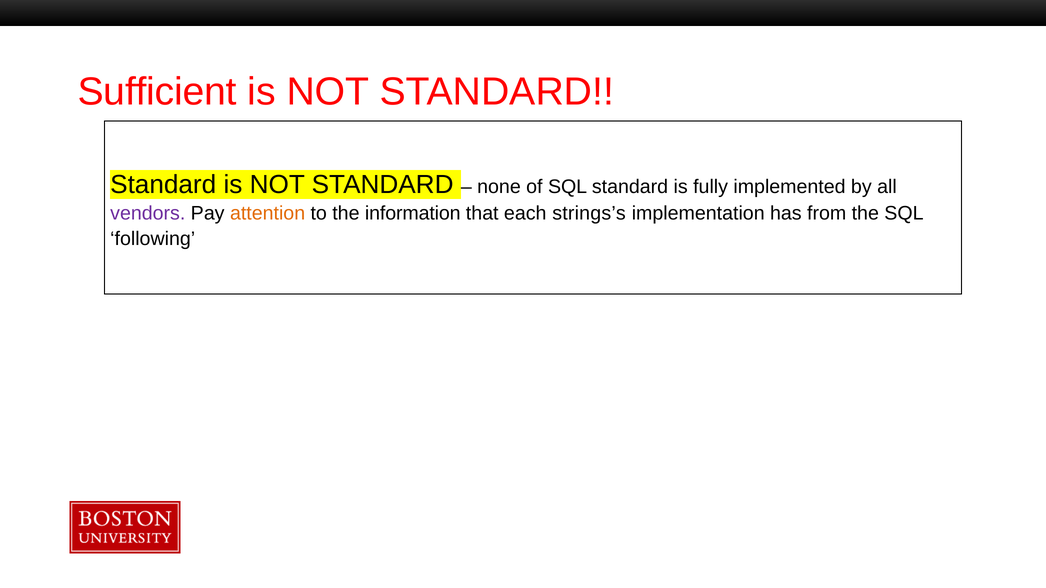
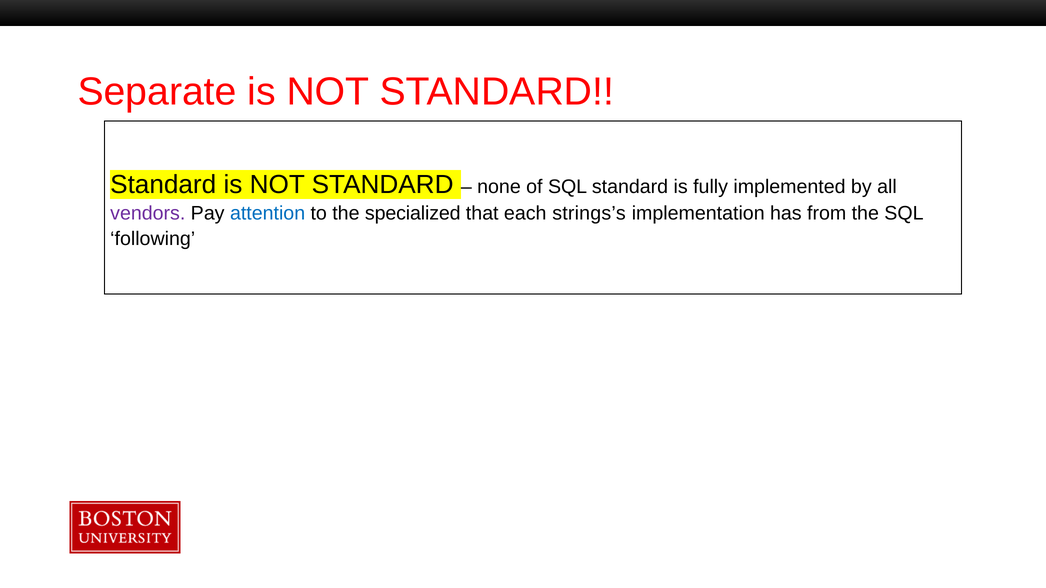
Sufficient: Sufficient -> Separate
attention colour: orange -> blue
information: information -> specialized
